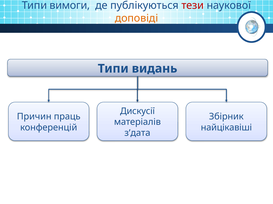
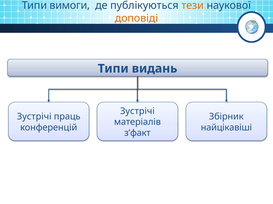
тези colour: red -> orange
Дискусії at (137, 112): Дискусії -> Зустрічі
Причин at (34, 117): Причин -> Зустрічі
з’дата: з’дата -> з’факт
